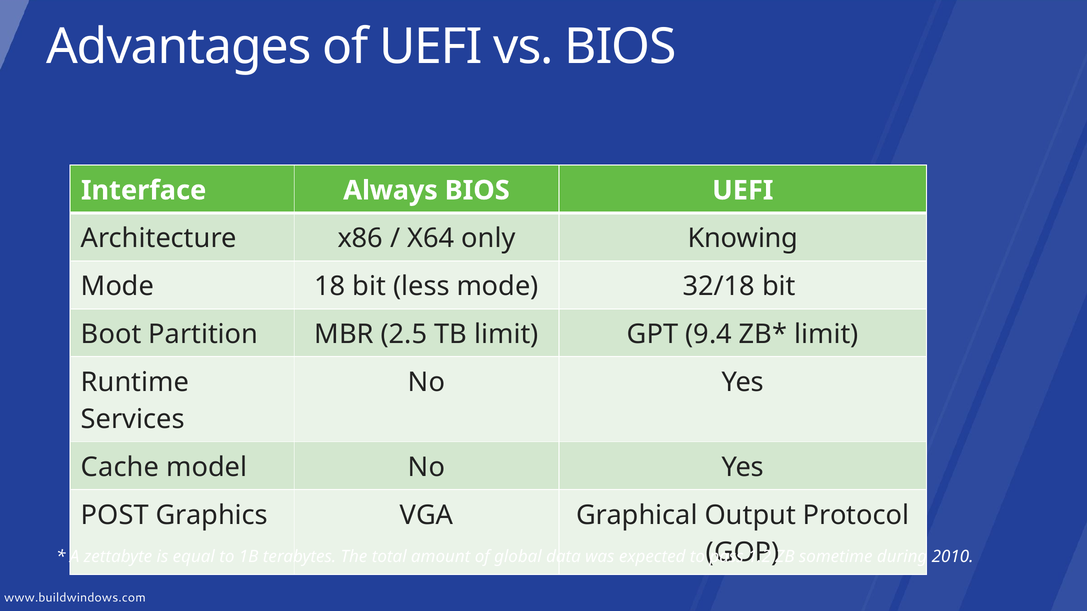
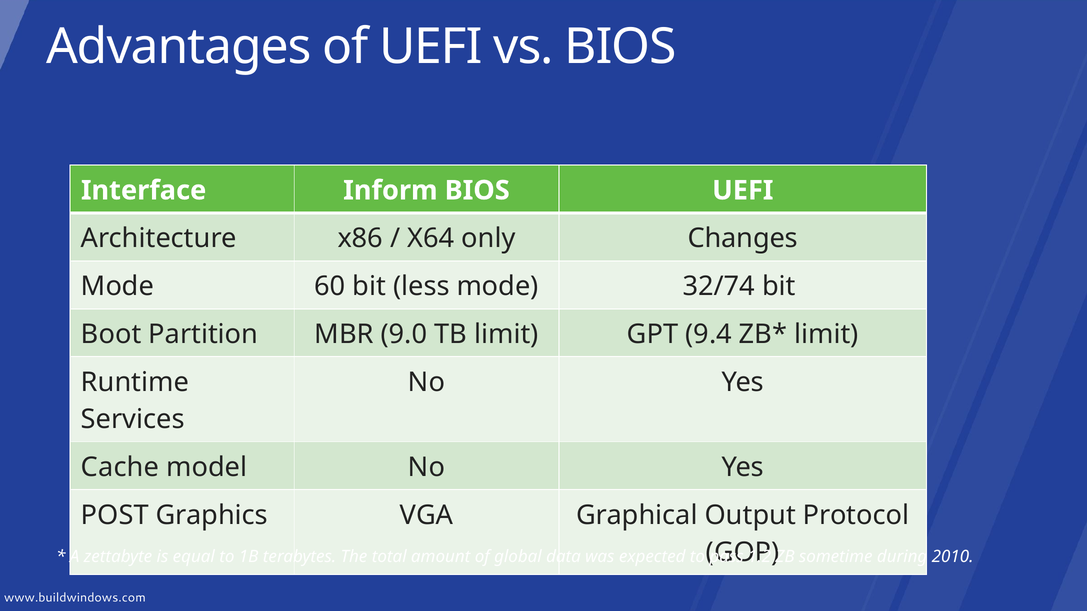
Always: Always -> Inform
Knowing: Knowing -> Changes
18: 18 -> 60
32/18: 32/18 -> 32/74
2.5: 2.5 -> 9.0
